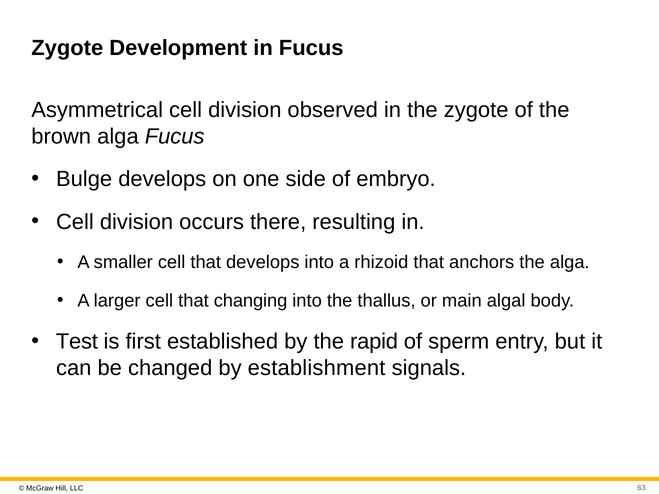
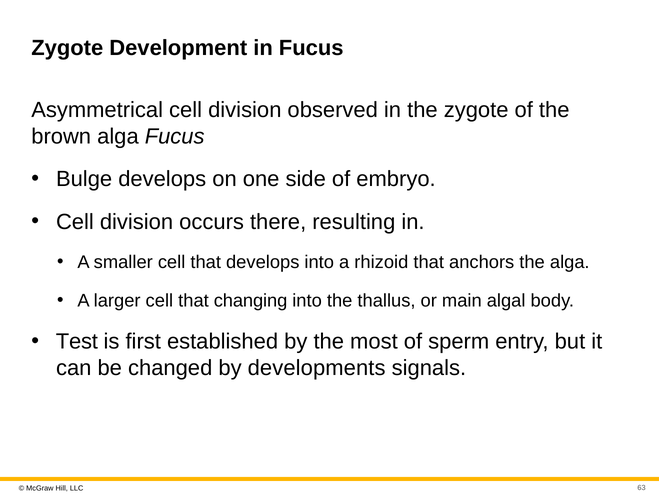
rapid: rapid -> most
establishment: establishment -> developments
